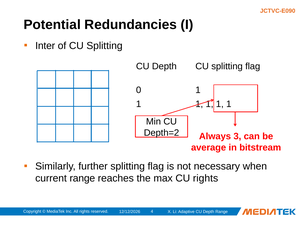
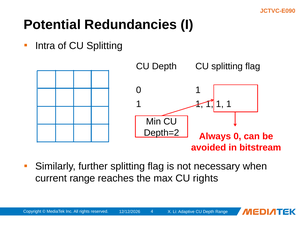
Inter: Inter -> Intra
Always 3: 3 -> 0
average: average -> avoided
